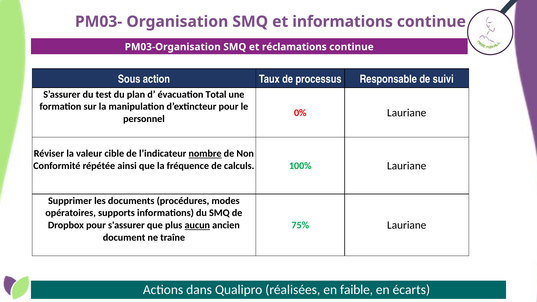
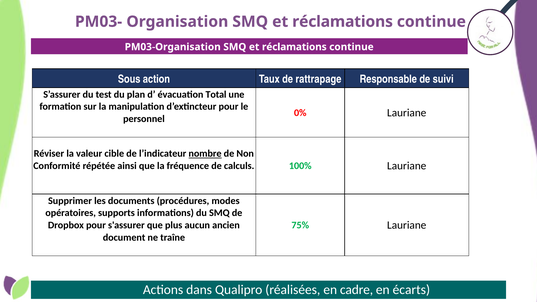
Organisation SMQ et informations: informations -> réclamations
processus: processus -> rattrapage
aucun underline: present -> none
faible: faible -> cadre
